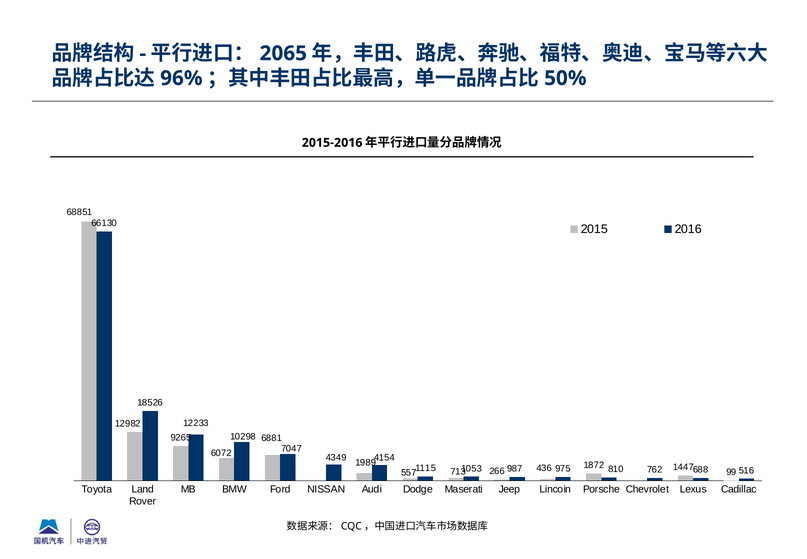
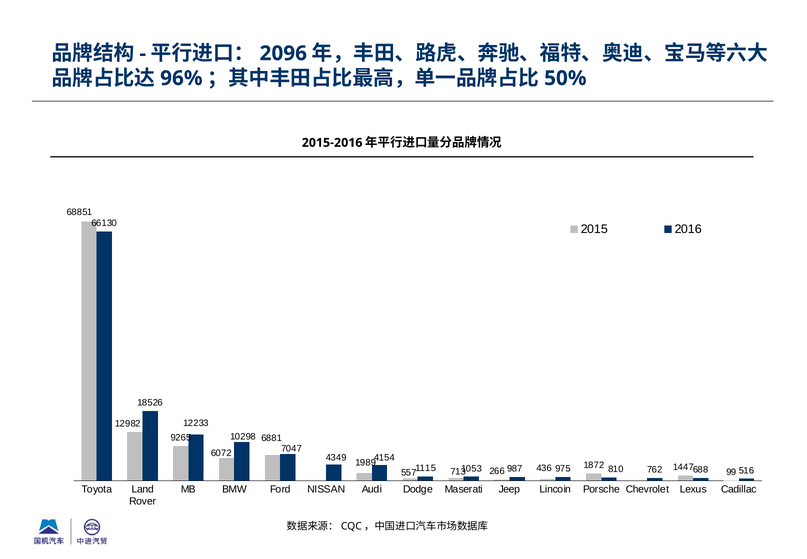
2065: 2065 -> 2096
